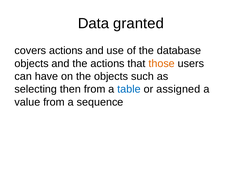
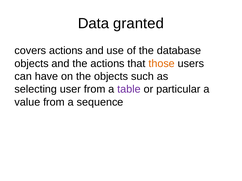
then: then -> user
table colour: blue -> purple
assigned: assigned -> particular
